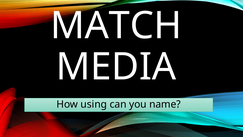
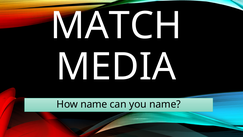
How using: using -> name
